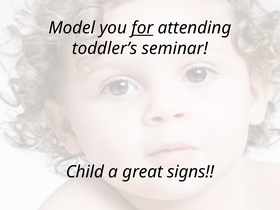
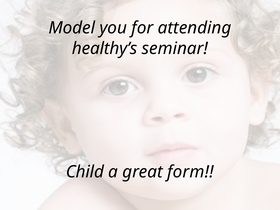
for underline: present -> none
toddler’s: toddler’s -> healthy’s
signs: signs -> form
